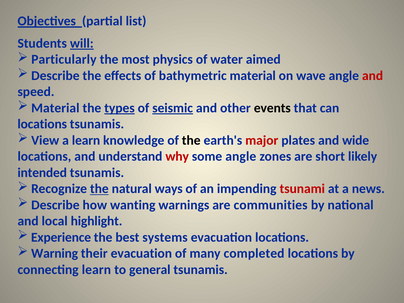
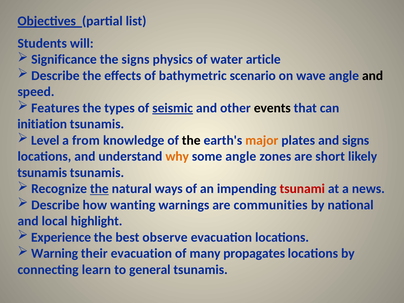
will underline: present -> none
Particularly: Particularly -> Significance
the most: most -> signs
aimed: aimed -> article
bathymetric material: material -> scenario
and at (373, 76) colour: red -> black
Material at (55, 108): Material -> Features
types underline: present -> none
locations at (42, 124): locations -> initiation
View: View -> Level
a learn: learn -> from
major colour: red -> orange
and wide: wide -> signs
why colour: red -> orange
intended at (42, 173): intended -> tsunamis
systems: systems -> observe
completed: completed -> propagates
